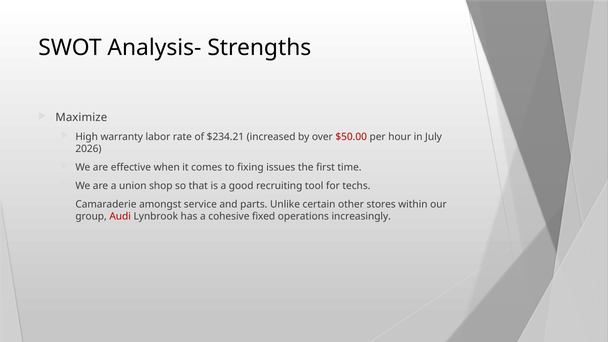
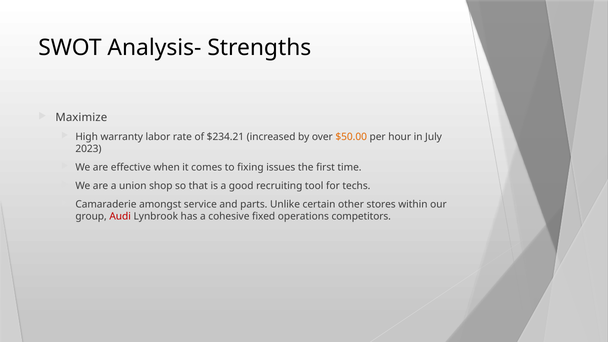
$50.00 colour: red -> orange
2026: 2026 -> 2023
increasingly: increasingly -> competitors
